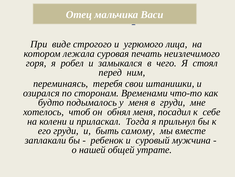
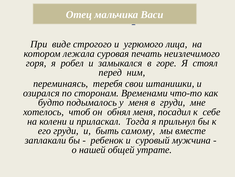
чего: чего -> горе
